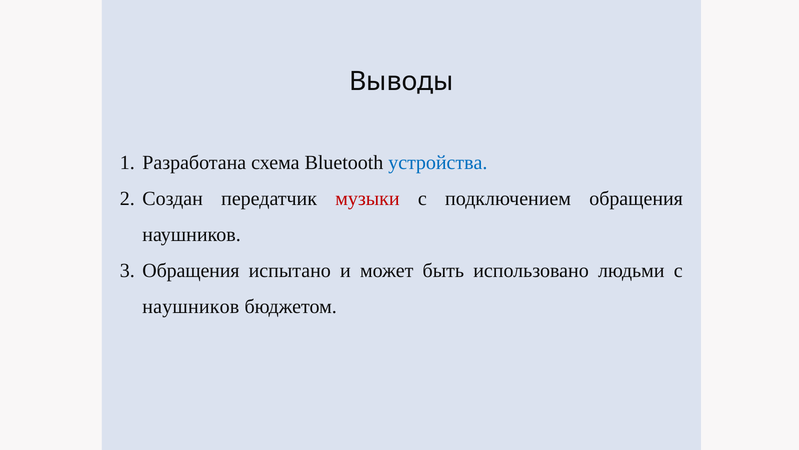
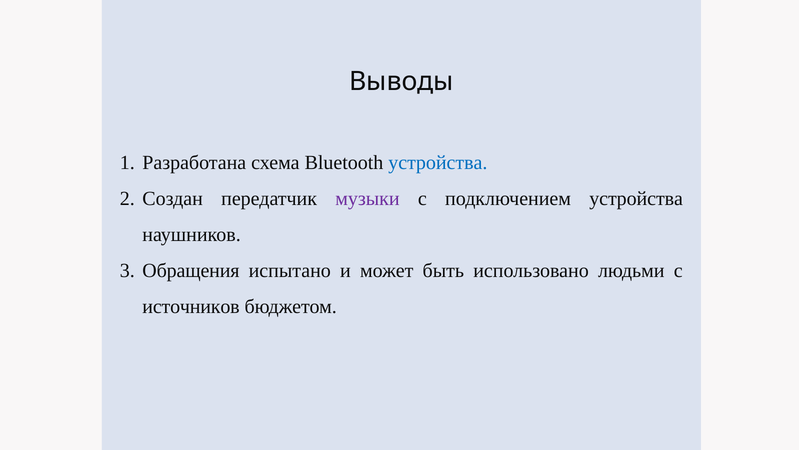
музыки colour: red -> purple
подключением обращения: обращения -> устройства
наушников at (191, 306): наушников -> источников
